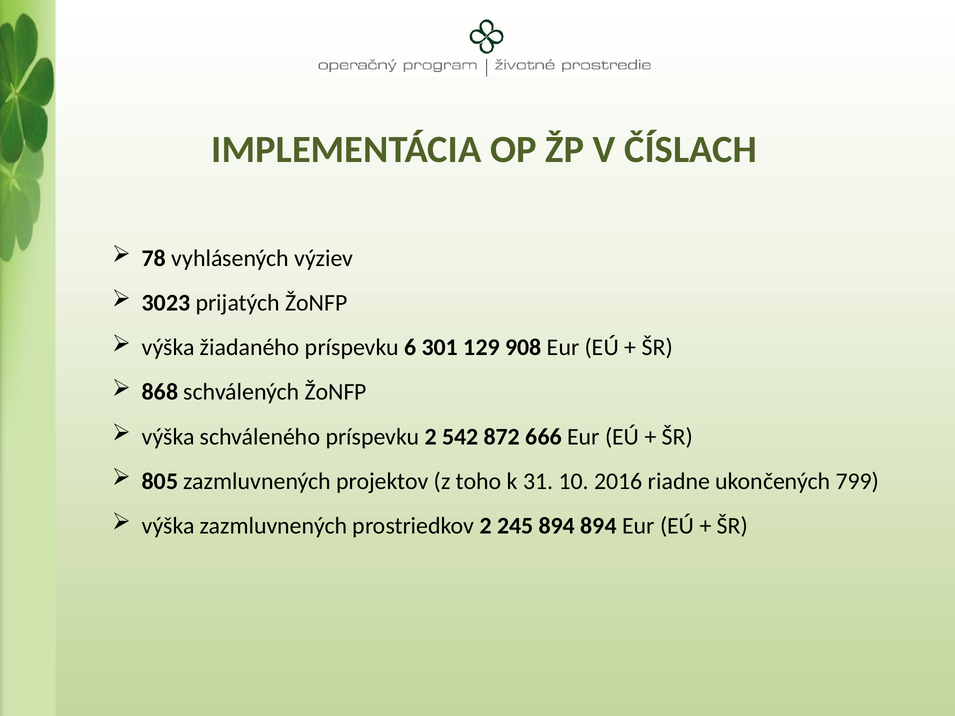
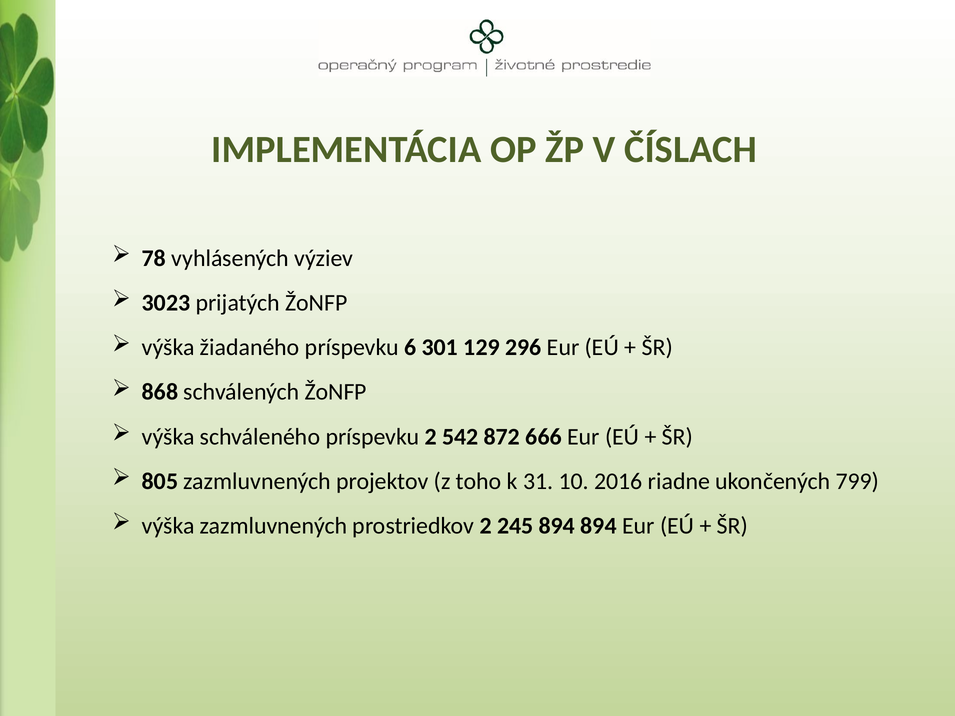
908: 908 -> 296
